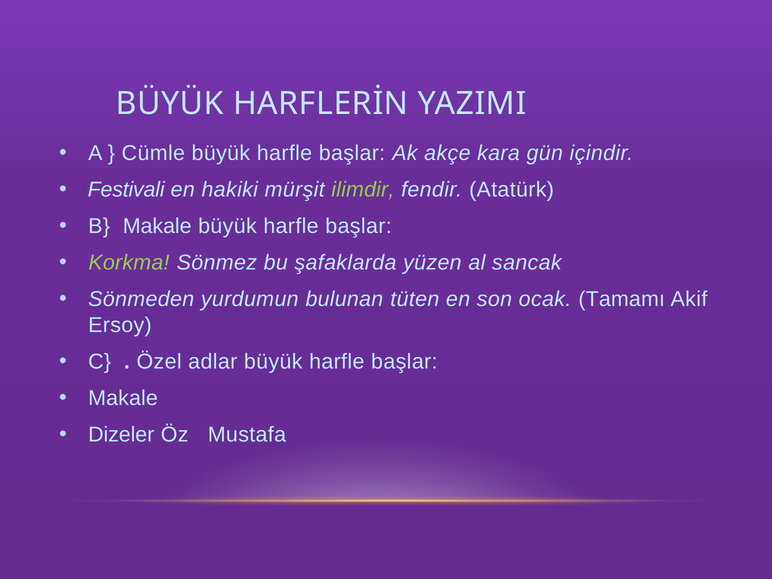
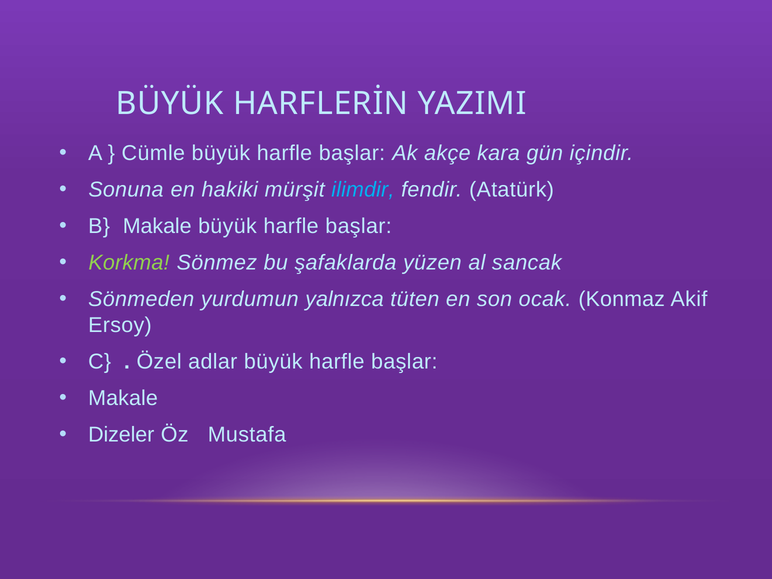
Festivali: Festivali -> Sonuna
ilimdir colour: light green -> light blue
bulunan: bulunan -> yalnızca
Tamamı: Tamamı -> Konmaz
